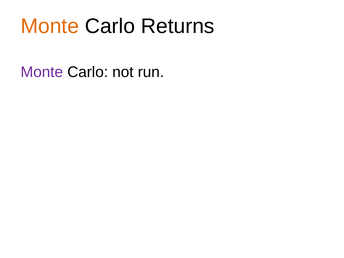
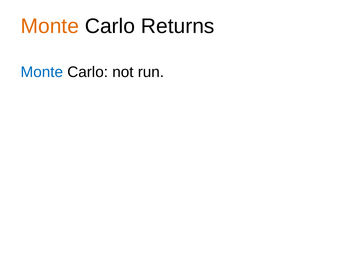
Monte at (42, 72) colour: purple -> blue
